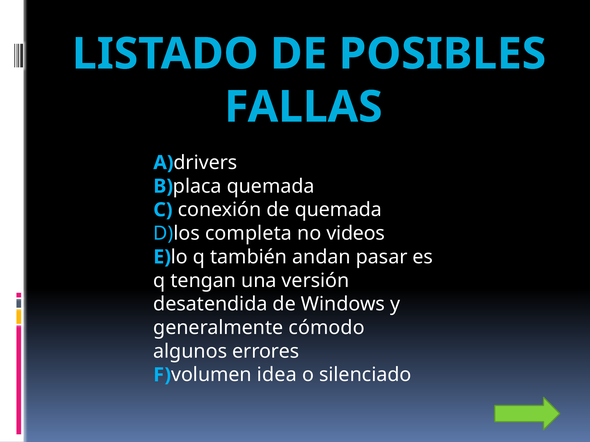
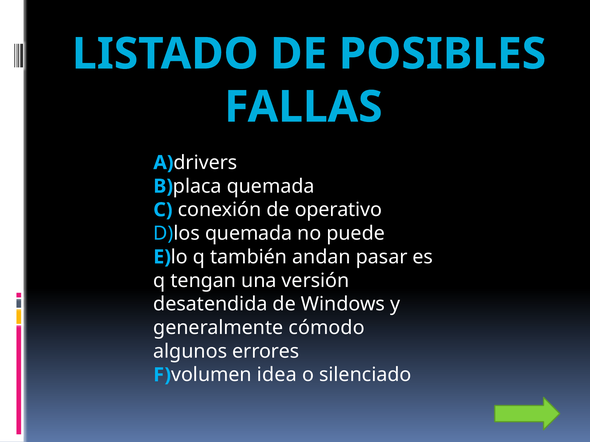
de quemada: quemada -> operativo
D)los completa: completa -> quemada
videos: videos -> puede
